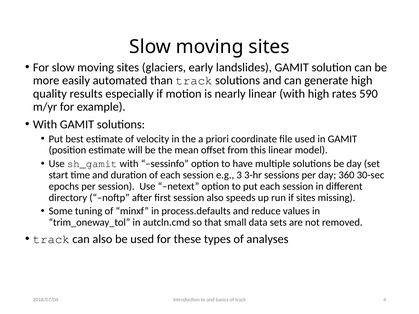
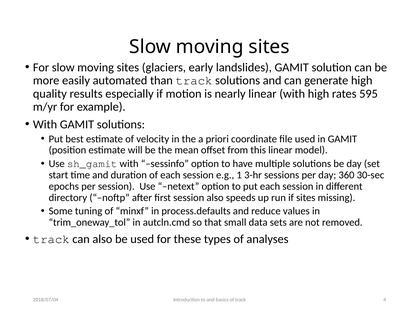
590: 590 -> 595
3: 3 -> 1
